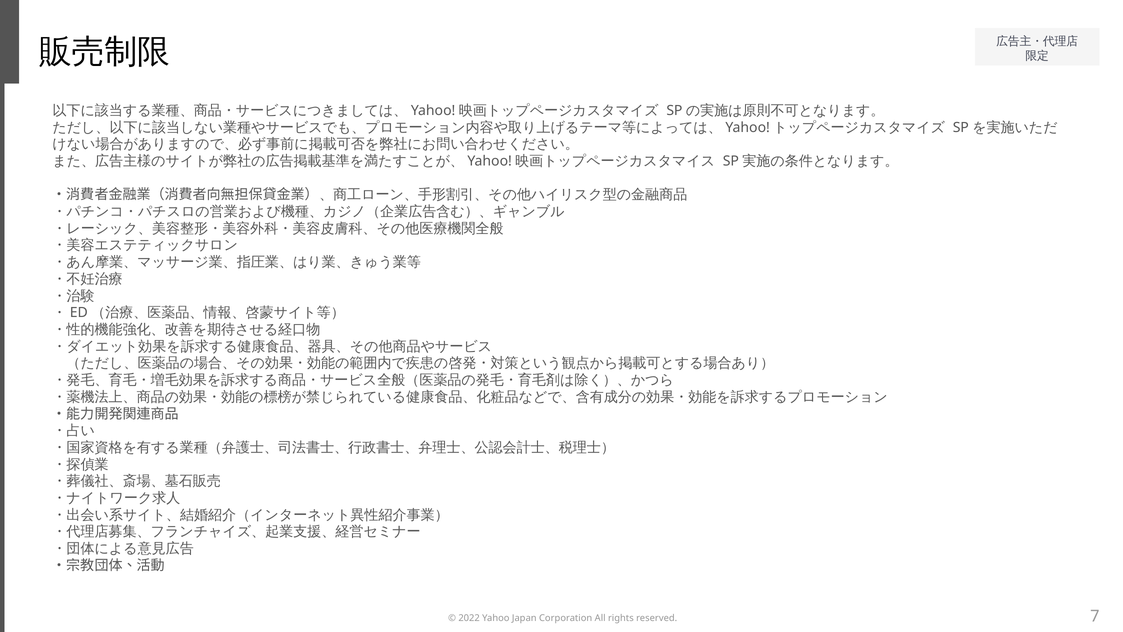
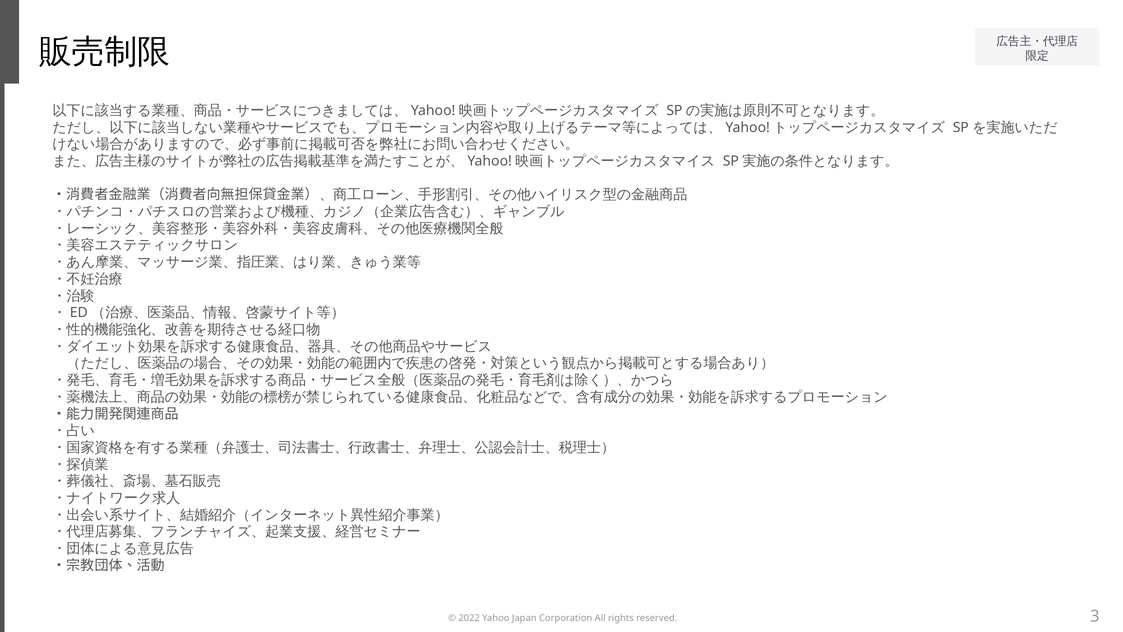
7: 7 -> 3
